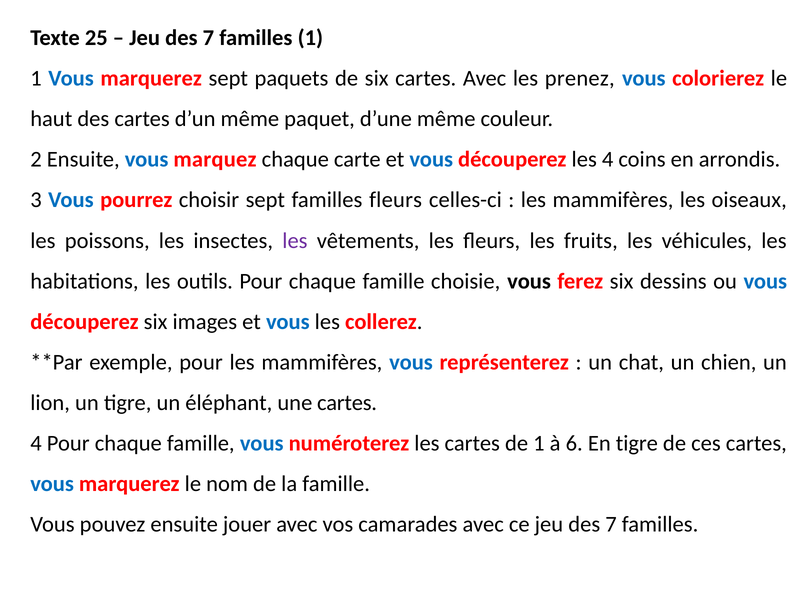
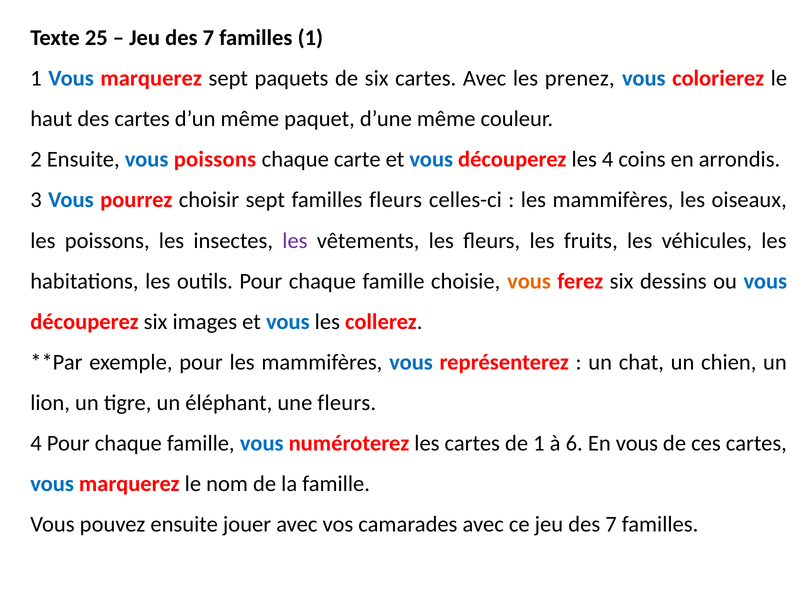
vous marquez: marquez -> poissons
vous at (529, 281) colour: black -> orange
une cartes: cartes -> fleurs
En tigre: tigre -> vous
